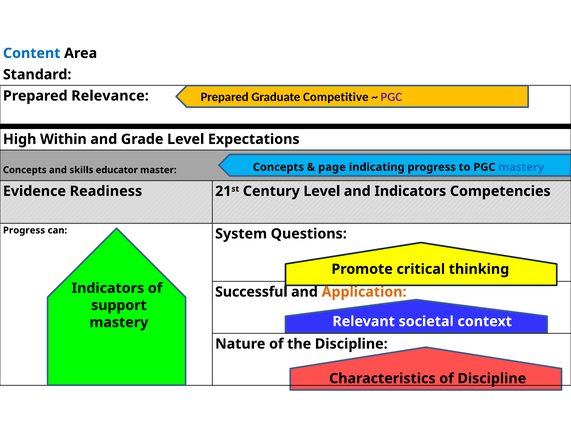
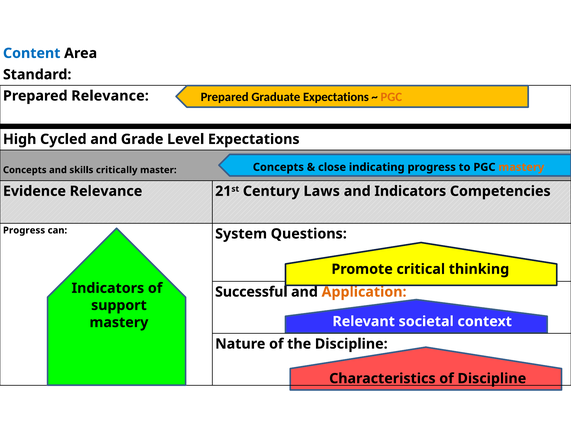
Graduate Competitive: Competitive -> Expectations
PGC at (391, 97) colour: purple -> orange
Within: Within -> Cycled
page: page -> close
mastery at (521, 167) colour: blue -> orange
educator: educator -> critically
Evidence Readiness: Readiness -> Relevance
Century Level: Level -> Laws
